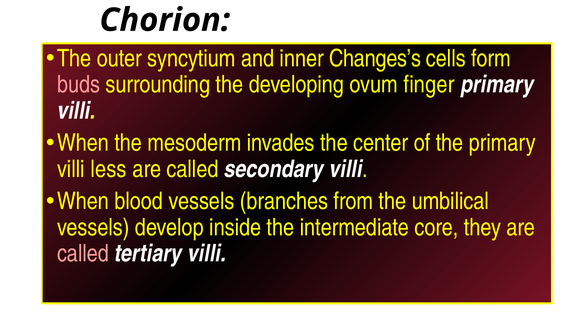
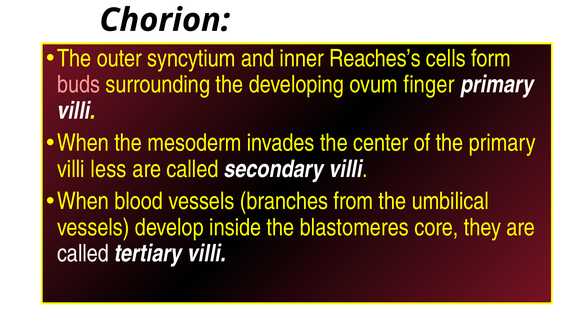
Changes’s: Changes’s -> Reaches’s
intermediate: intermediate -> blastomeres
called at (83, 254) colour: pink -> white
